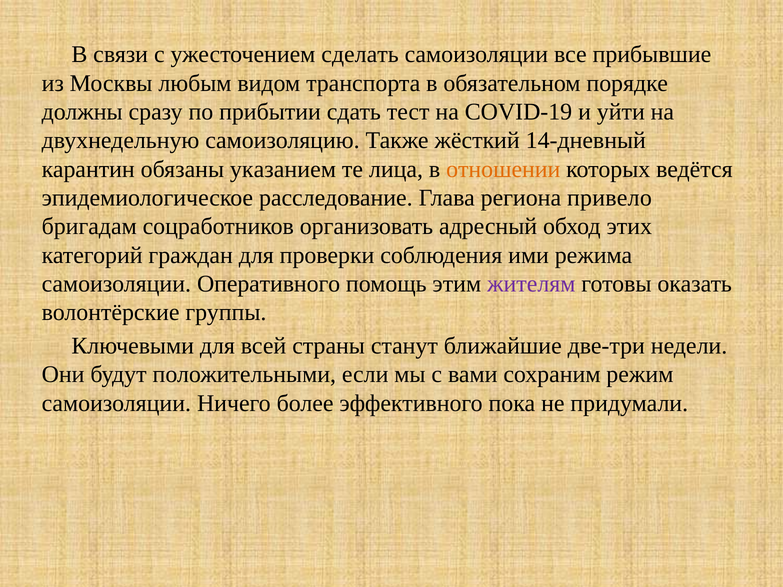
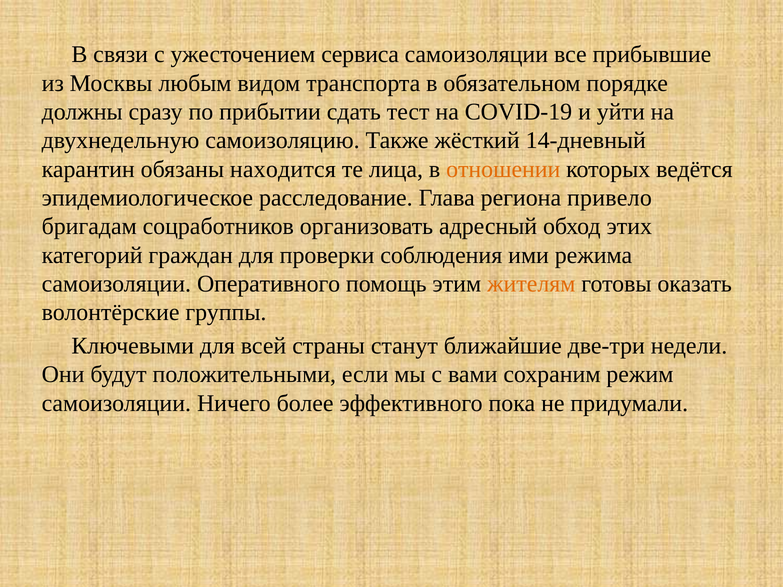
сделать: сделать -> сервиса
указанием: указанием -> находится
жителям colour: purple -> orange
